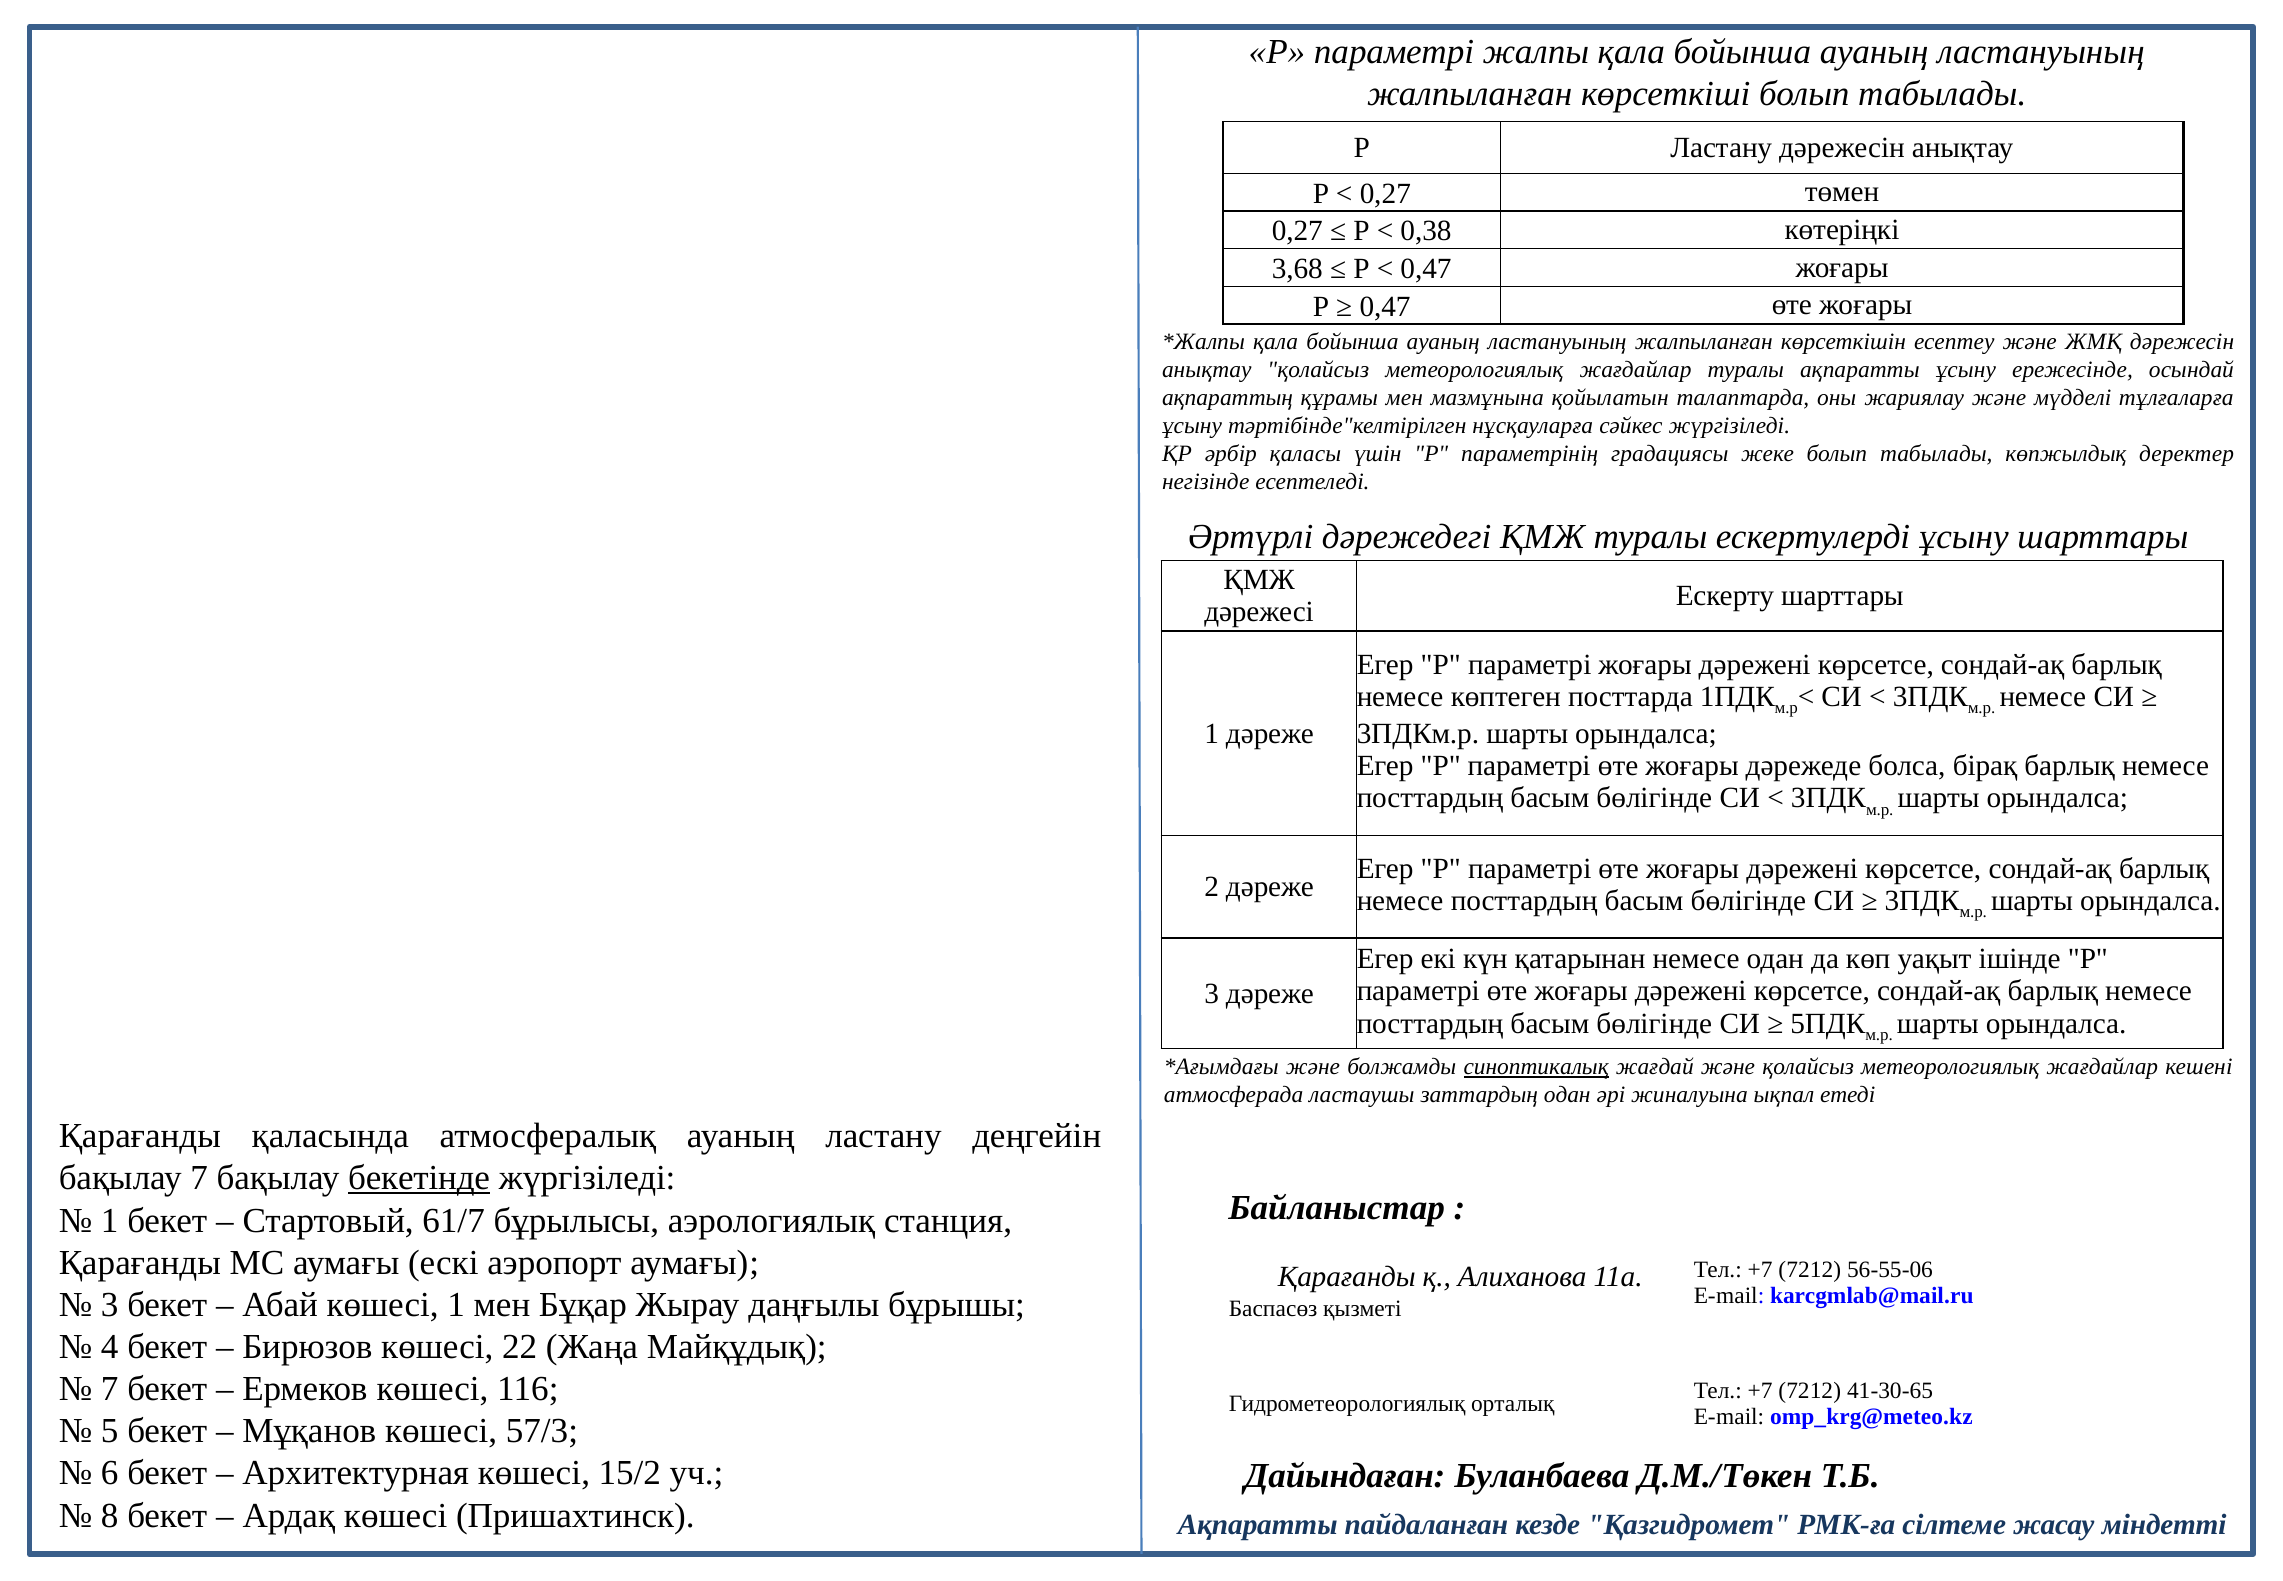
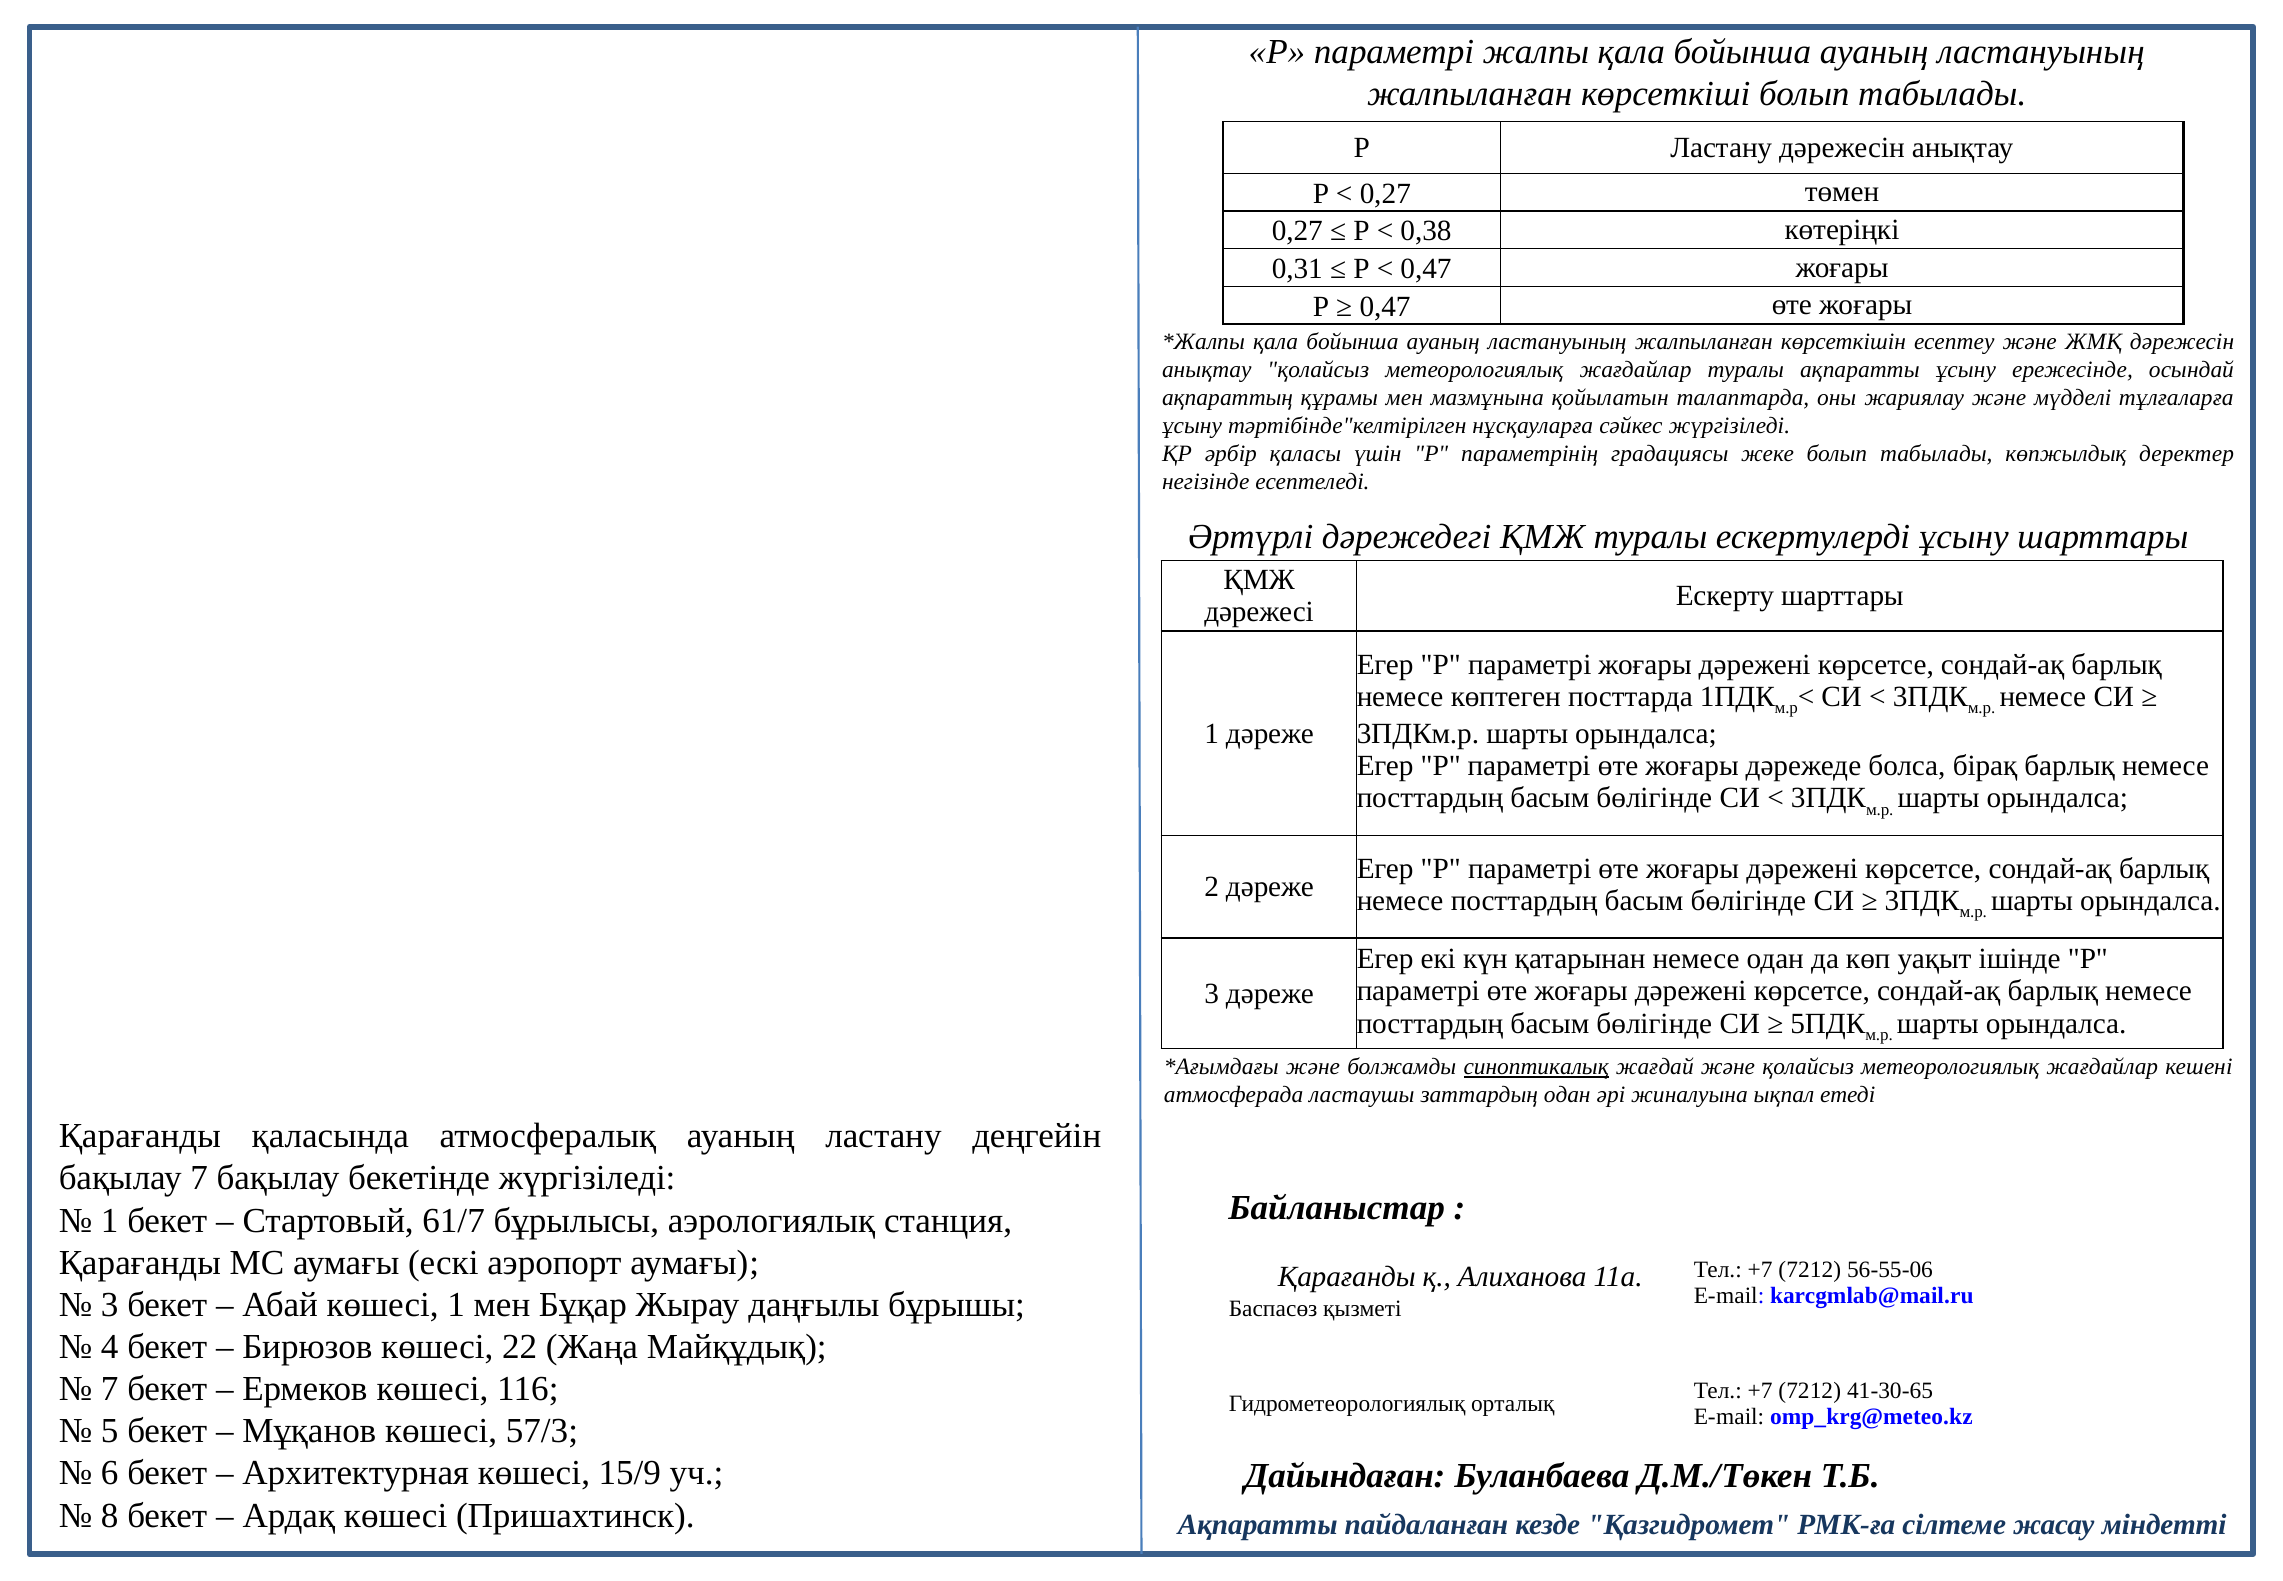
3,68: 3,68 -> 0,31
бекетінде underline: present -> none
15/2: 15/2 -> 15/9
